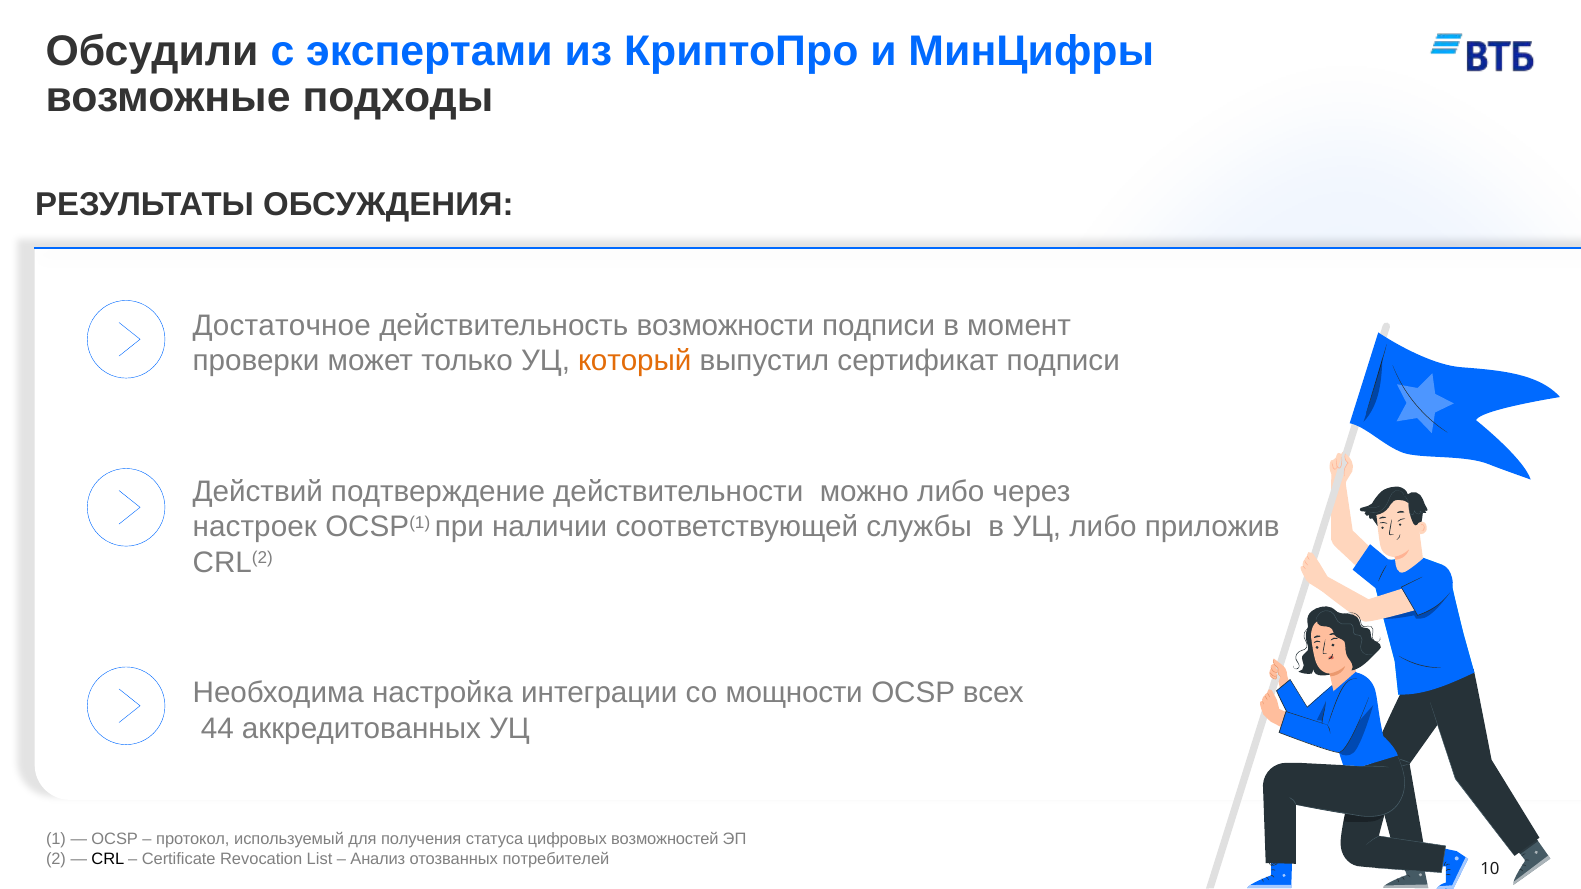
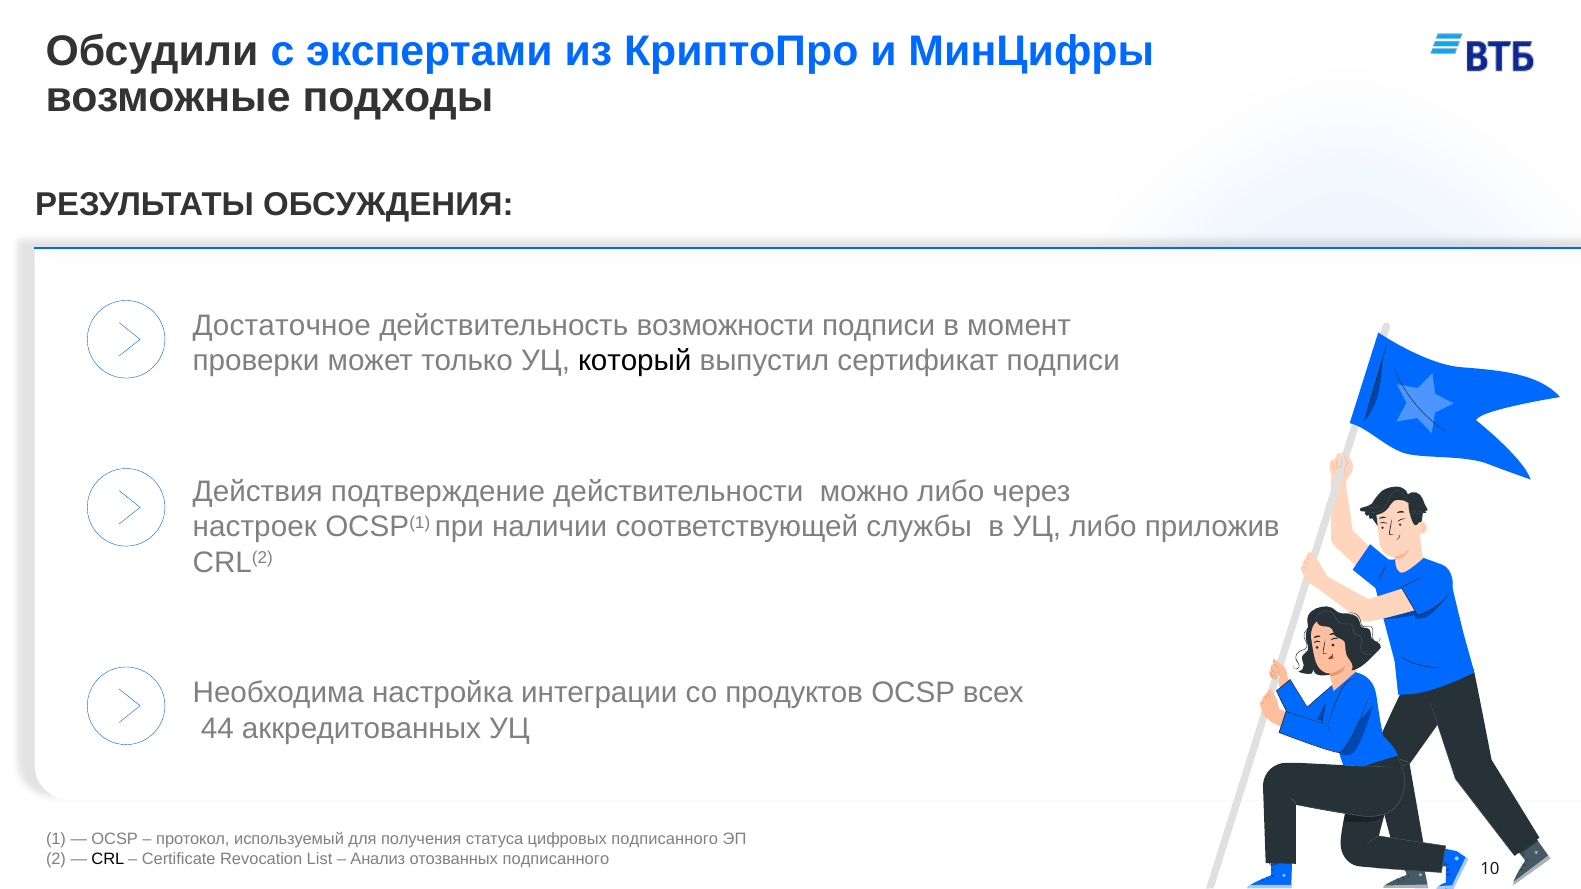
который colour: orange -> black
Действий: Действий -> Действия
мощности: мощности -> продуктов
цифровых возможностей: возможностей -> подписанного
отозванных потребителей: потребителей -> подписанного
